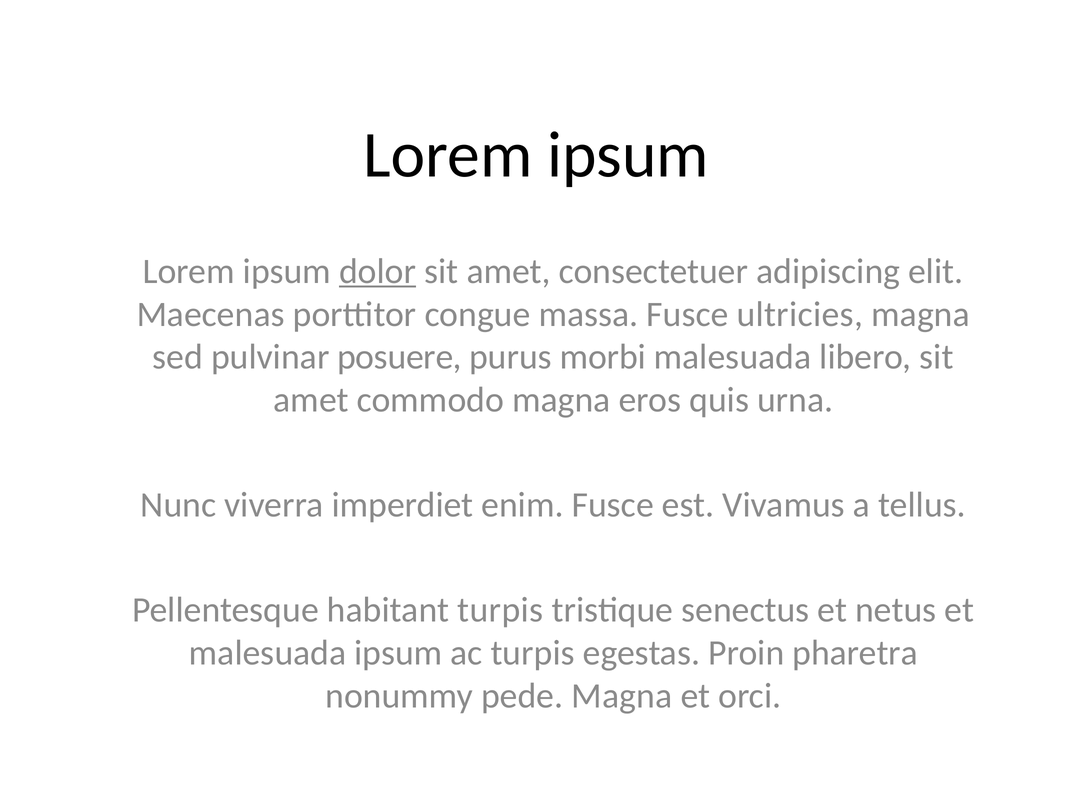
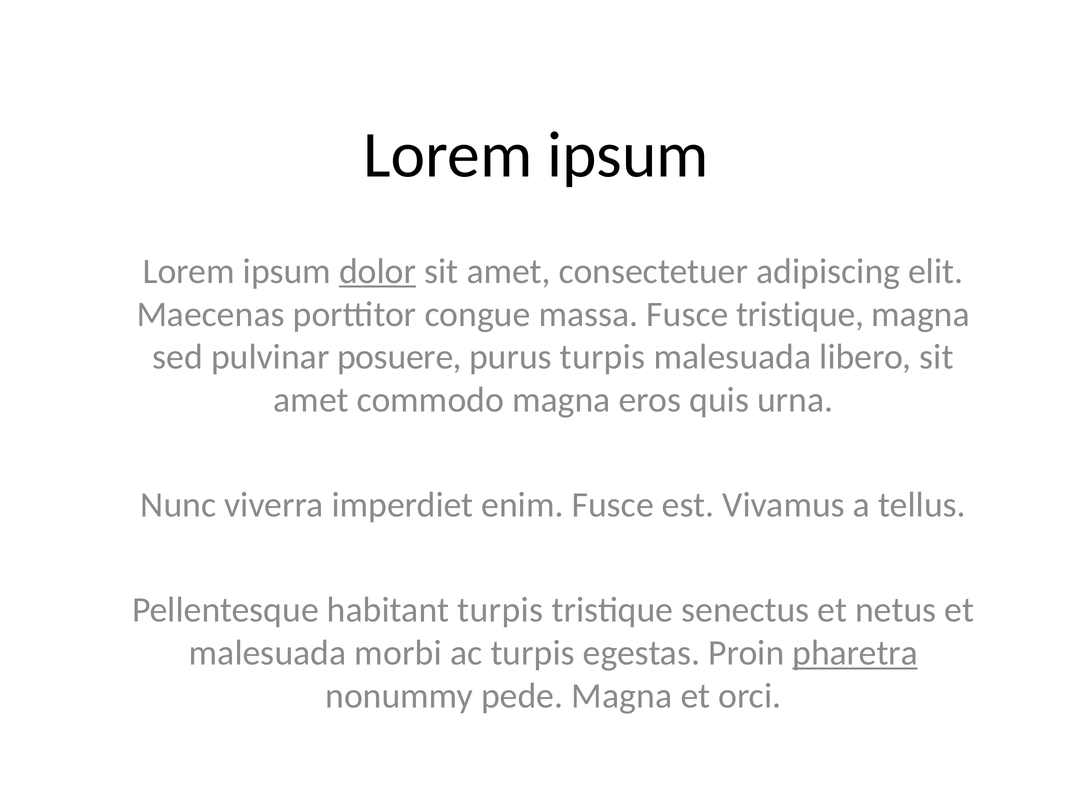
Fusce ultricies: ultricies -> tristique
purus morbi: morbi -> turpis
malesuada ipsum: ipsum -> morbi
pharetra underline: none -> present
